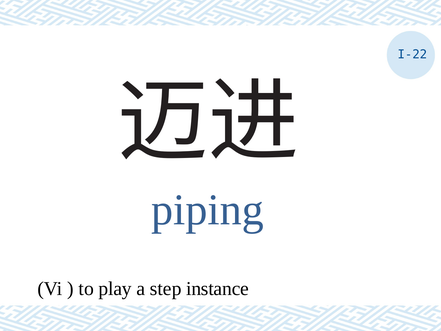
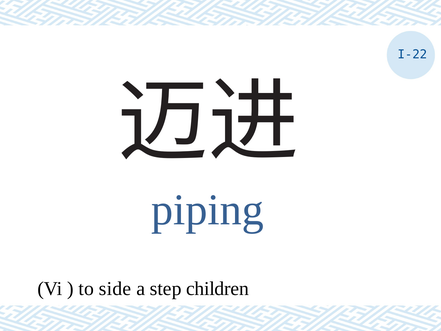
play: play -> side
instance: instance -> children
